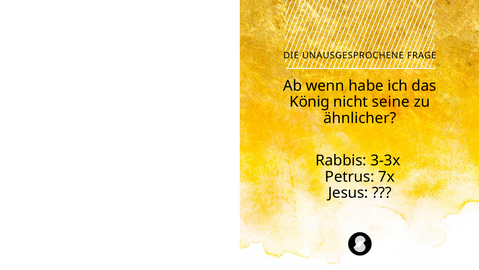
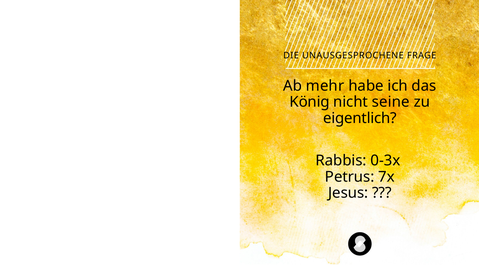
wenn: wenn -> mehr
ähnlicher: ähnlicher -> eigentlich
3-3x: 3-3x -> 0-3x
